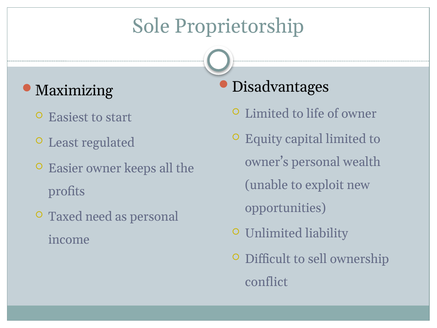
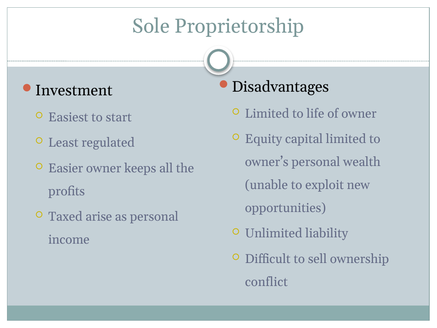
Maximizing: Maximizing -> Investment
need: need -> arise
